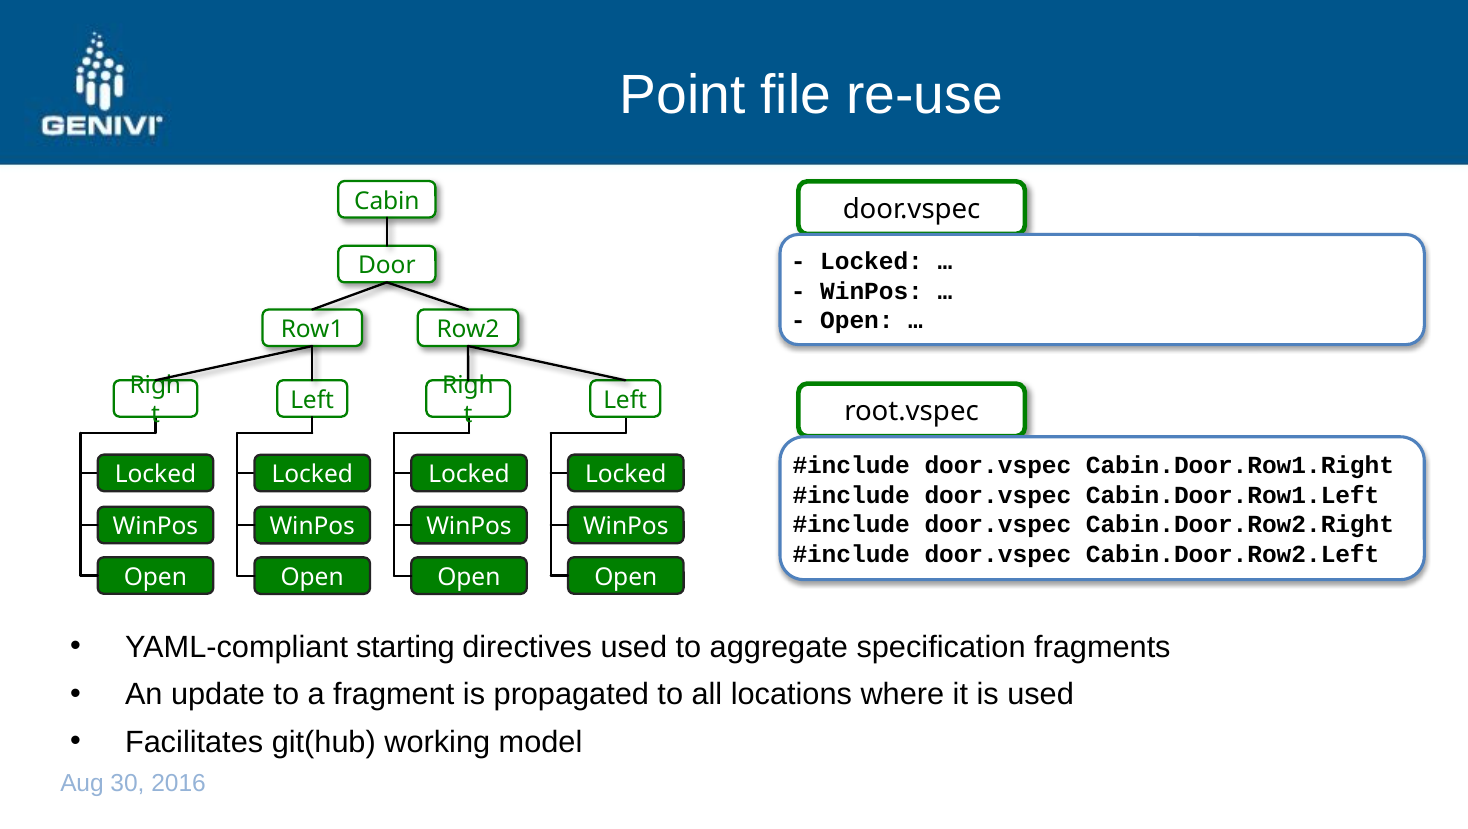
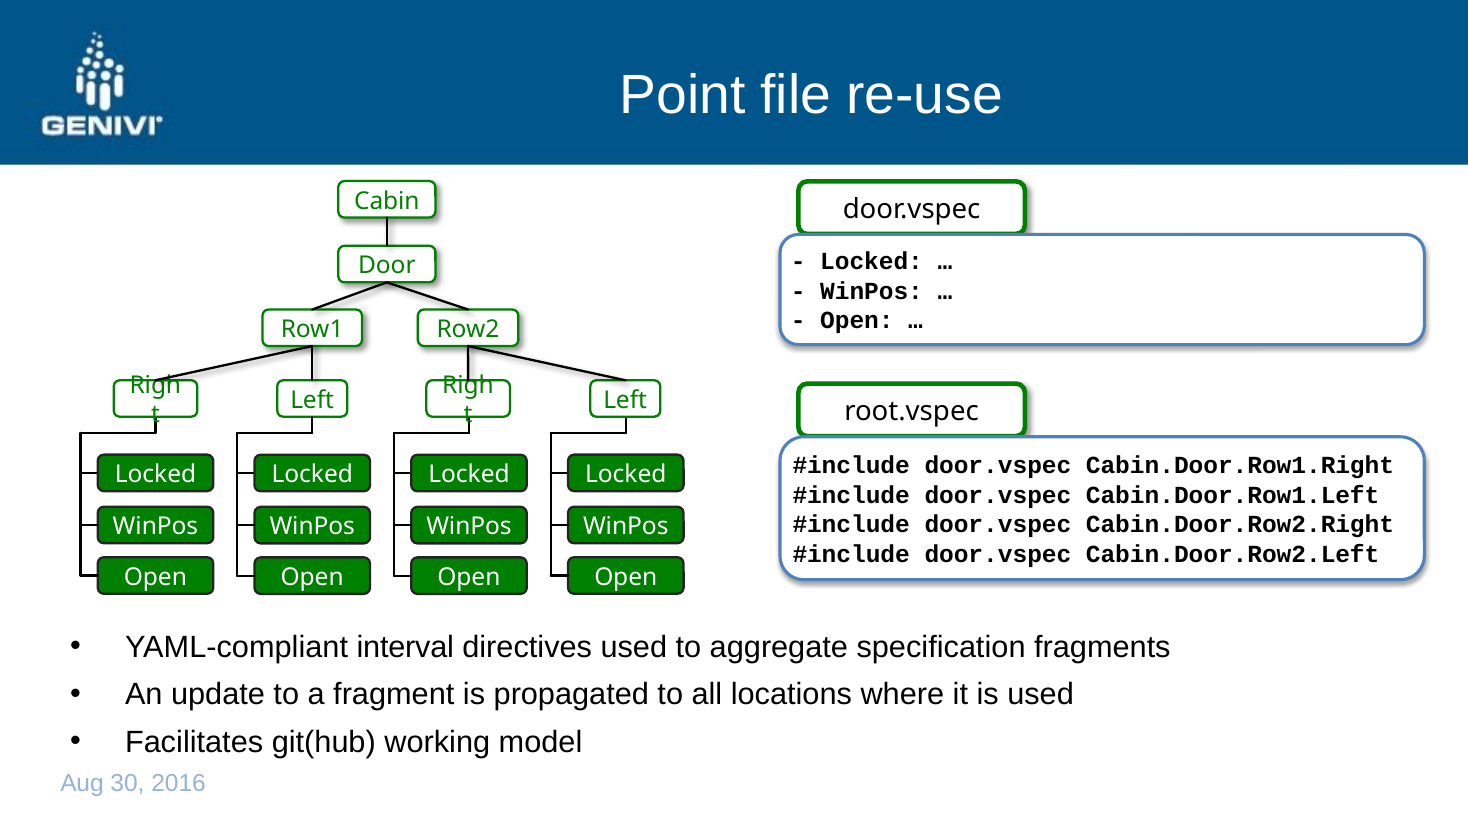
starting: starting -> interval
